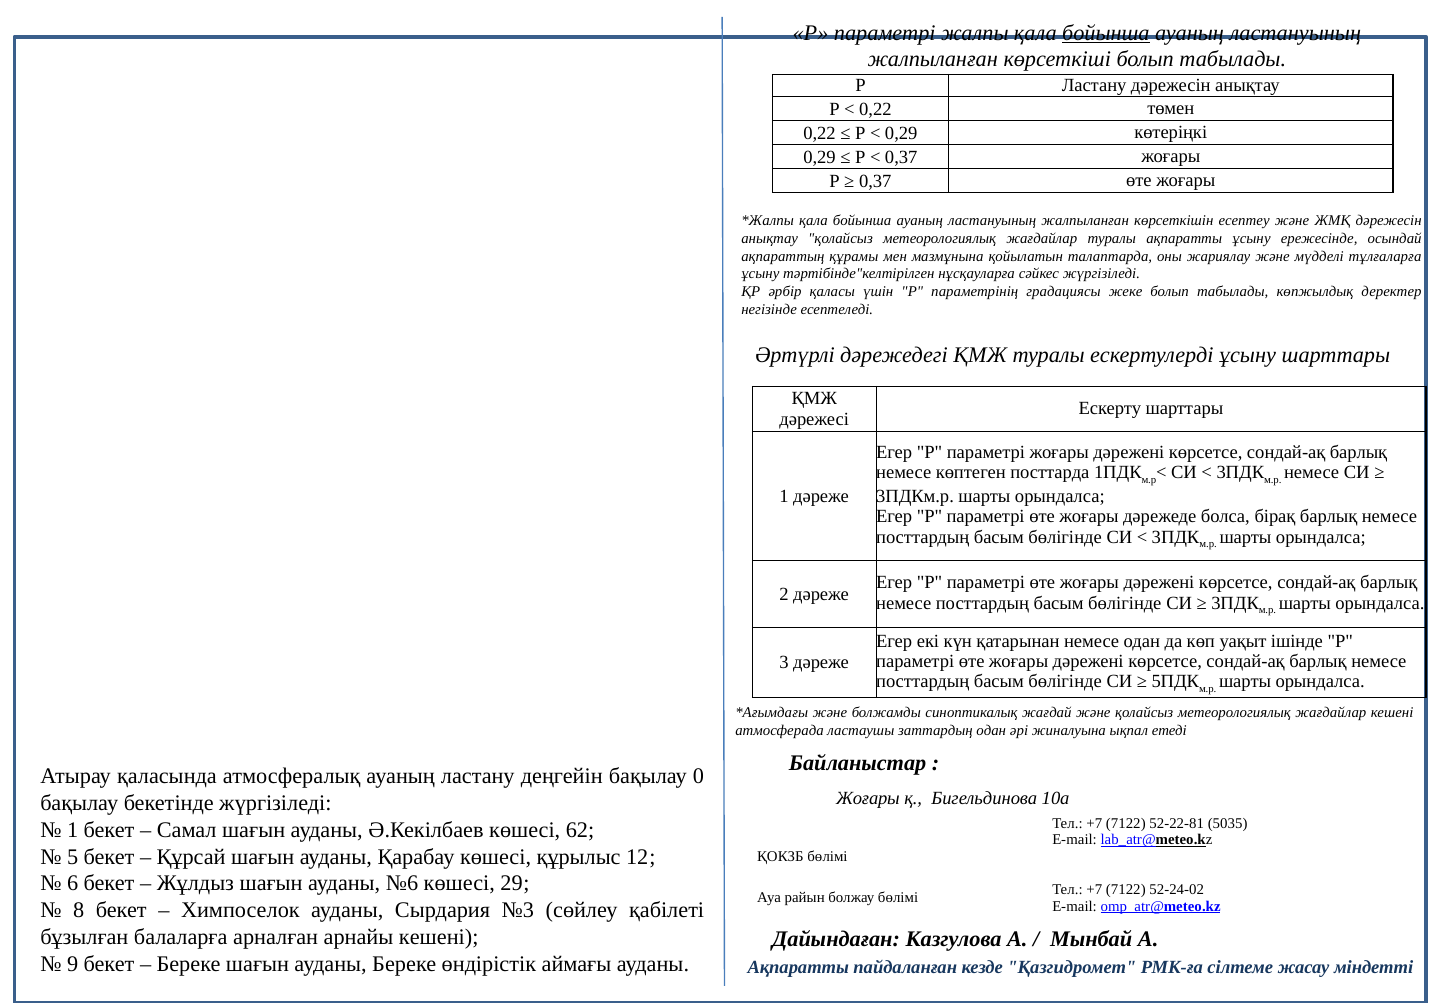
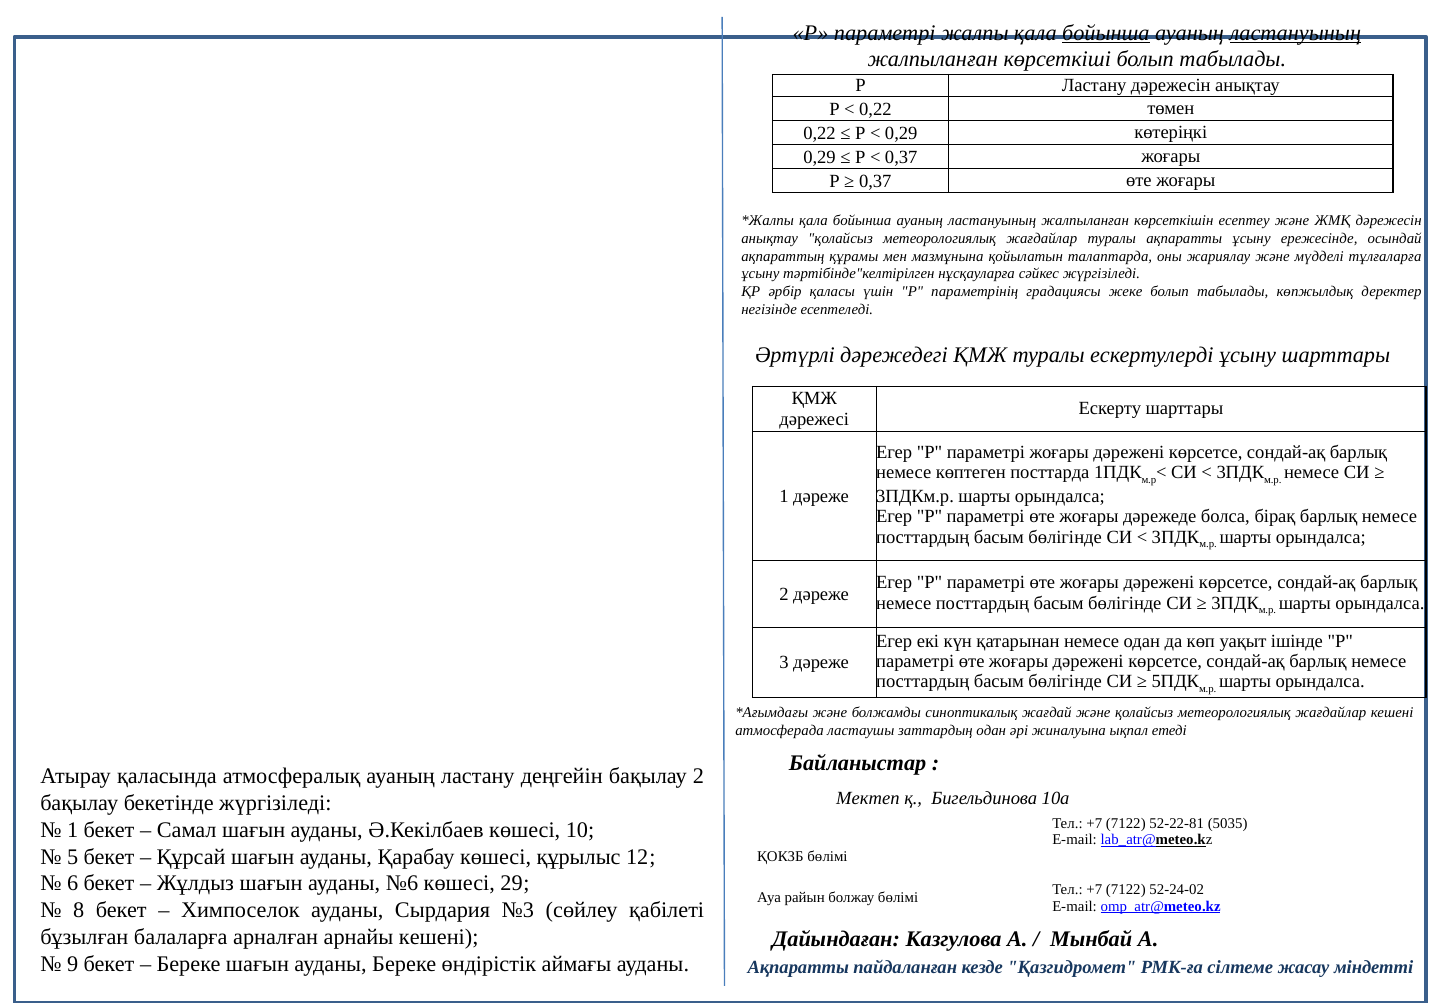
ластануының at (1295, 33) underline: none -> present
бақылау 0: 0 -> 2
Жоғары at (868, 799): Жоғары -> Мектеп
62: 62 -> 10
